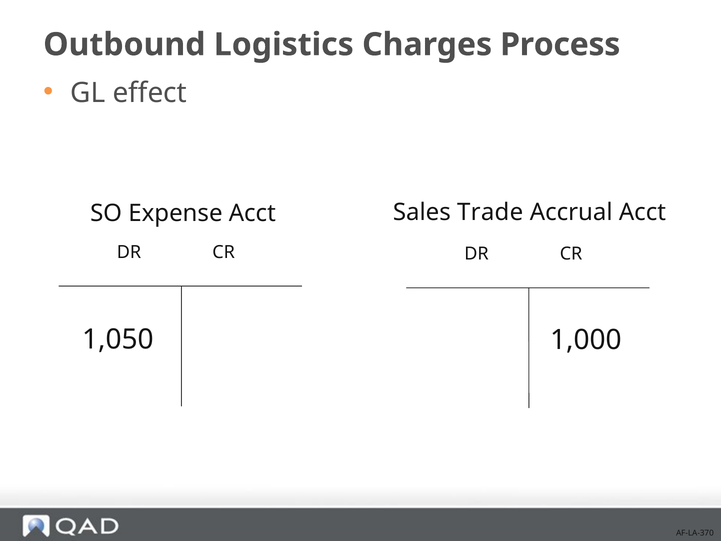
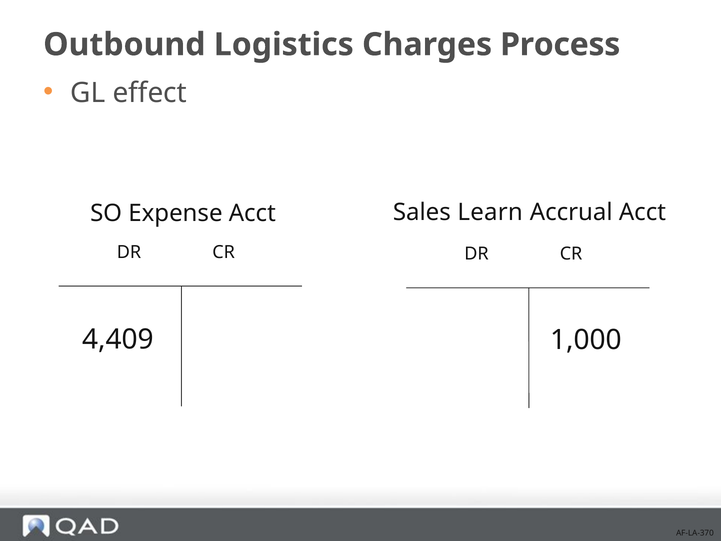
Trade: Trade -> Learn
1,050: 1,050 -> 4,409
